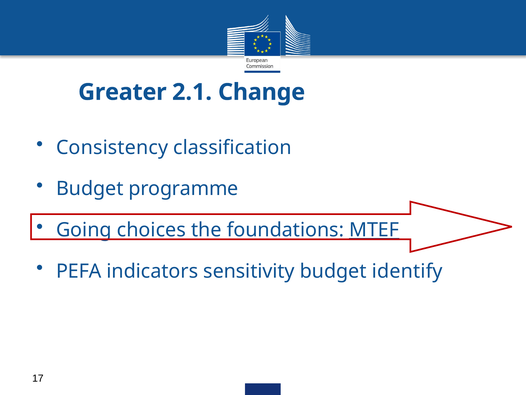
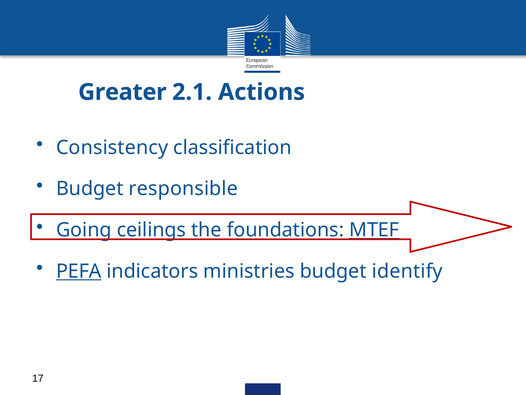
Change: Change -> Actions
programme: programme -> responsible
choices: choices -> ceilings
PEFA underline: none -> present
sensitivity: sensitivity -> ministries
